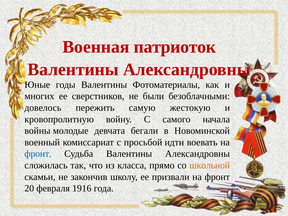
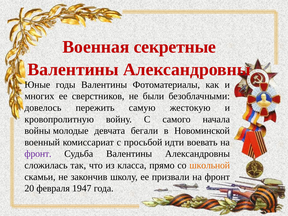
патриоток: патриоток -> секретные
фронт at (38, 154) colour: blue -> purple
1916: 1916 -> 1947
